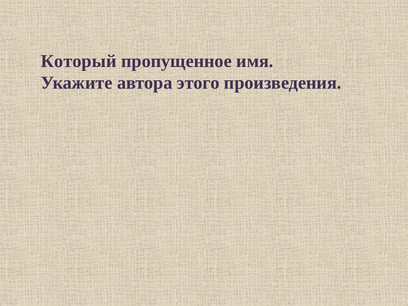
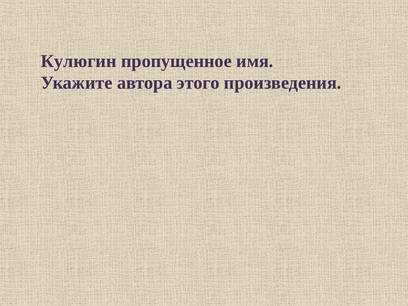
Который: Который -> Кулюгин
